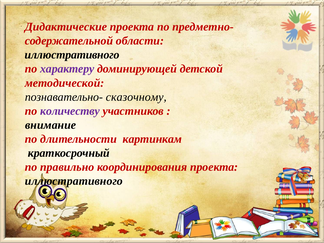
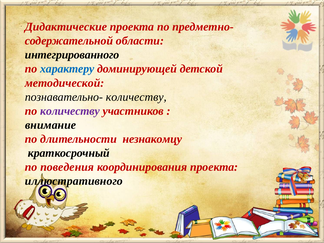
иллюстративного at (72, 55): иллюстративного -> интегрированного
характеру colour: purple -> blue
познавательно- сказочному: сказочному -> количеству
картинкам: картинкам -> незнакомцу
правильно: правильно -> поведения
